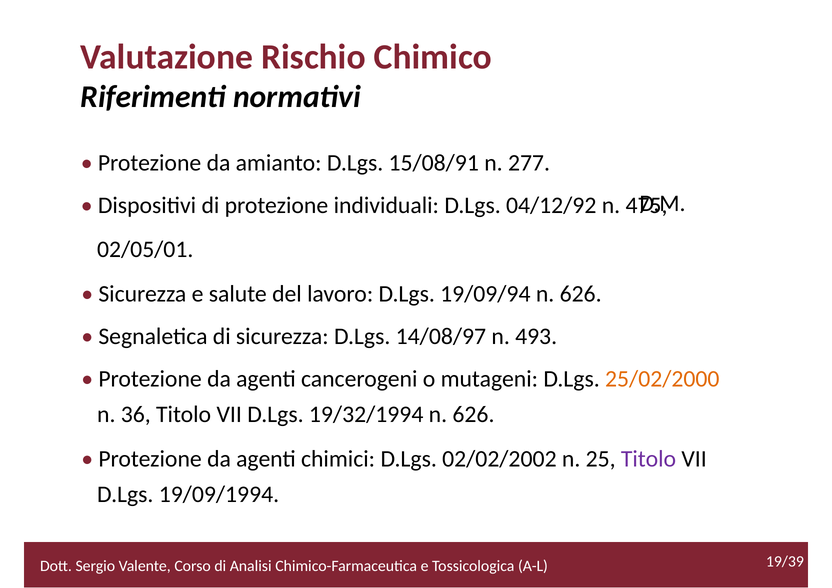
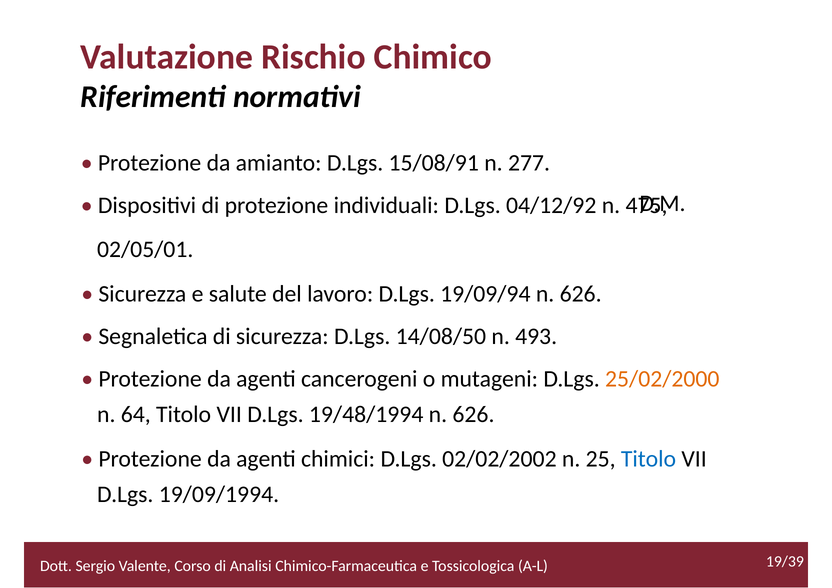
14/08/97: 14/08/97 -> 14/08/50
36: 36 -> 64
19/32/1994: 19/32/1994 -> 19/48/1994
Titolo at (648, 459) colour: purple -> blue
